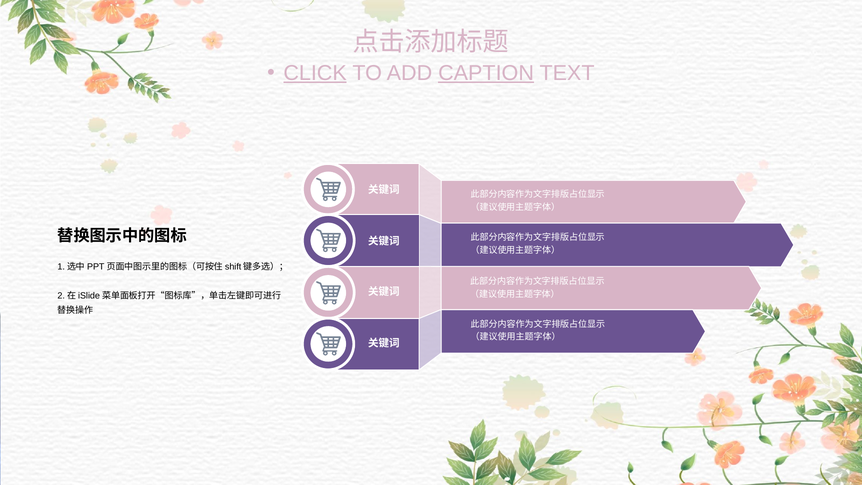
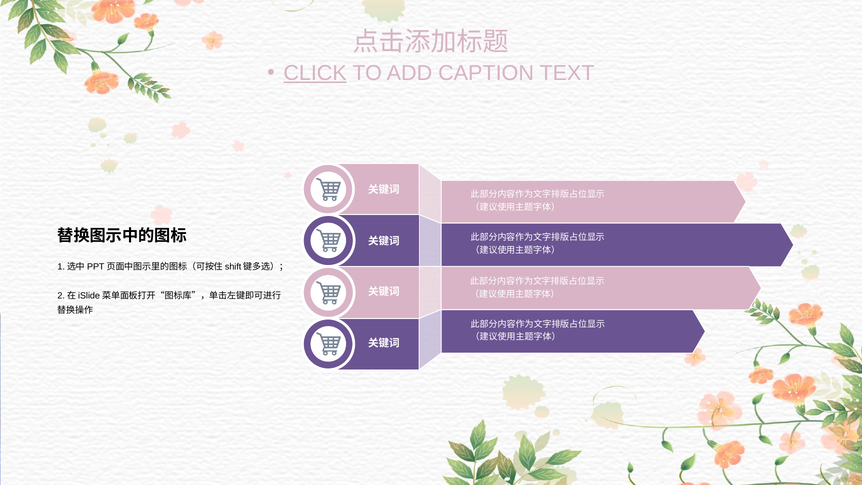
CAPTION underline: present -> none
